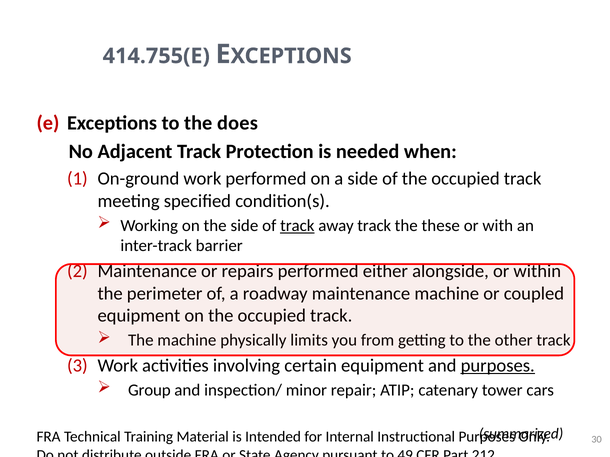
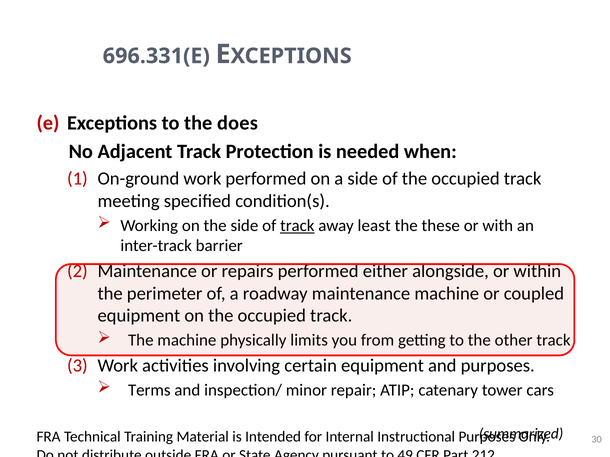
414.755(E: 414.755(E -> 696.331(E
away track: track -> least
purposes at (498, 366) underline: present -> none
Group: Group -> Terms
